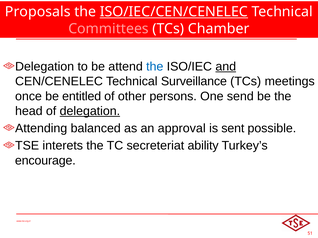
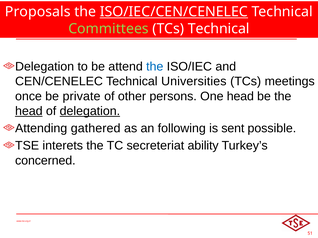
Committees colour: pink -> light green
TCs Chamber: Chamber -> Technical
and underline: present -> none
Surveillance: Surveillance -> Universities
entitled: entitled -> private
One send: send -> head
head at (29, 111) underline: none -> present
balanced: balanced -> gathered
approval: approval -> following
encourage: encourage -> concerned
